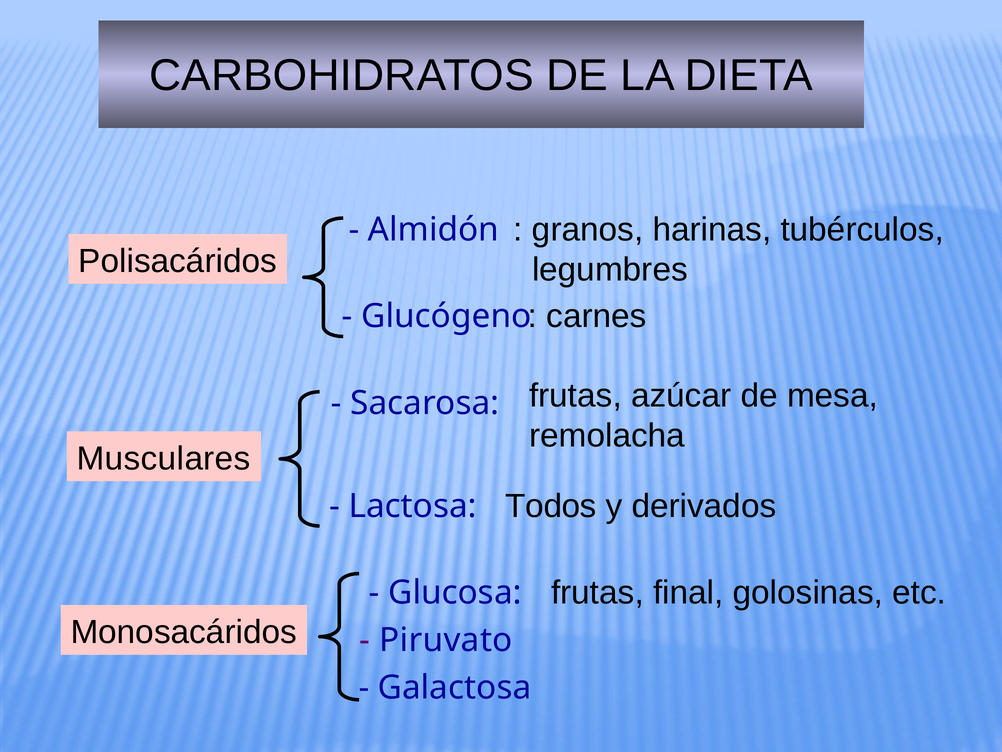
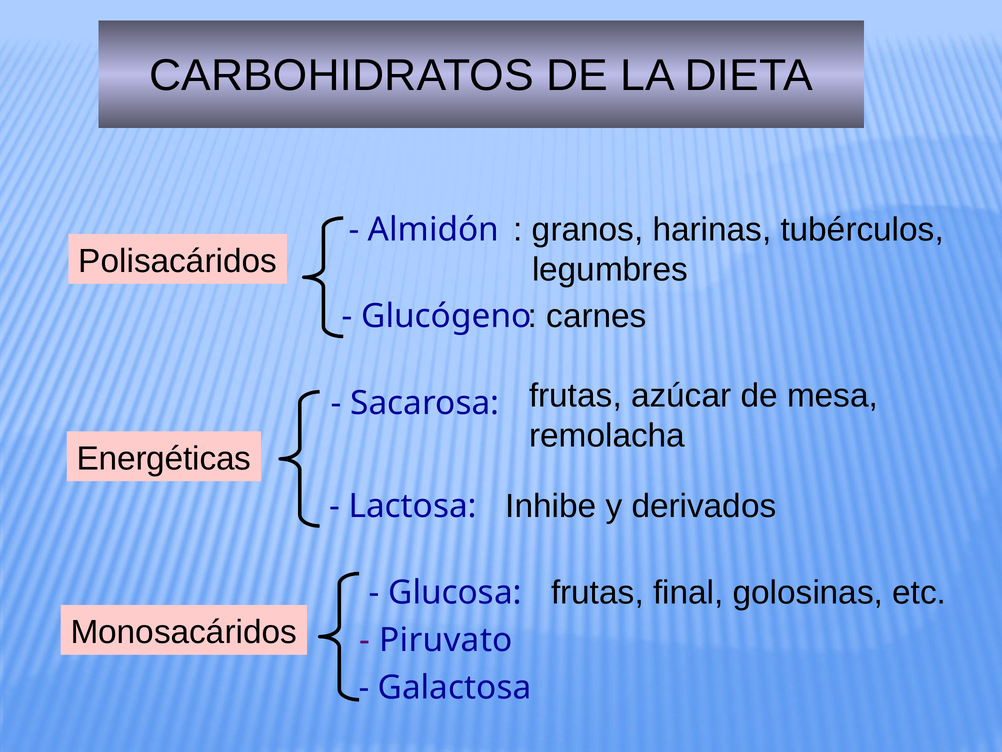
Musculares: Musculares -> Energéticas
Todos: Todos -> Inhibe
